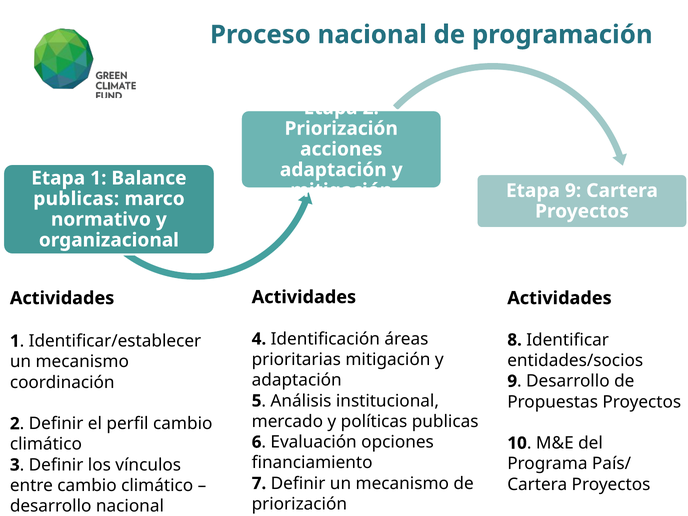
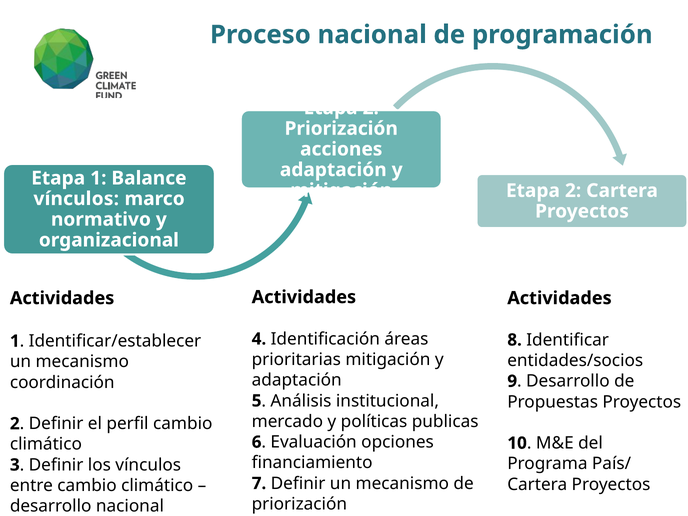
9 at (573, 191): 9 -> 2
publicas at (76, 199): publicas -> vínculos
